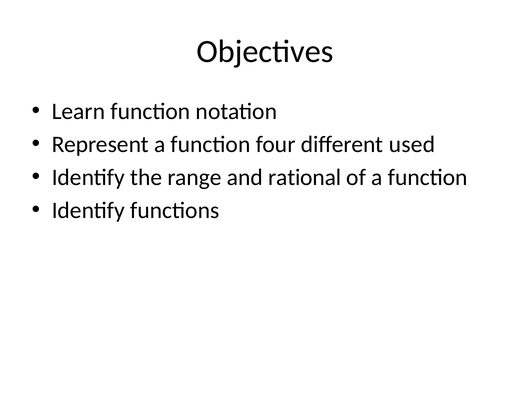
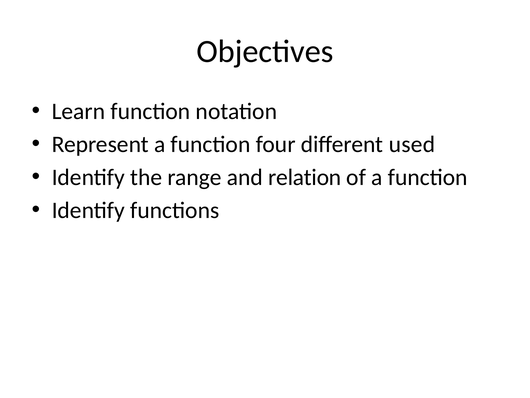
rational: rational -> relation
